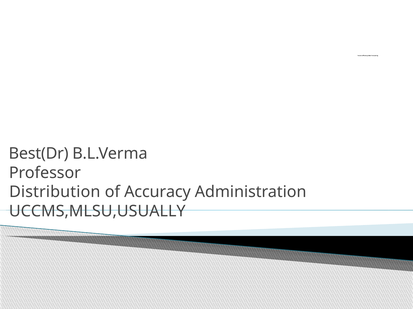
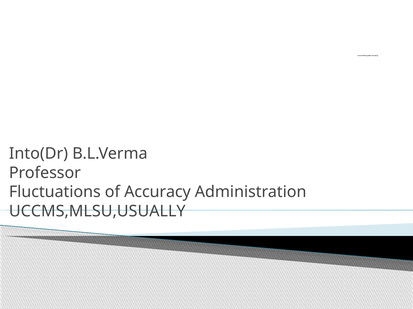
Best(Dr: Best(Dr -> Into(Dr
Distribution: Distribution -> Fluctuations
